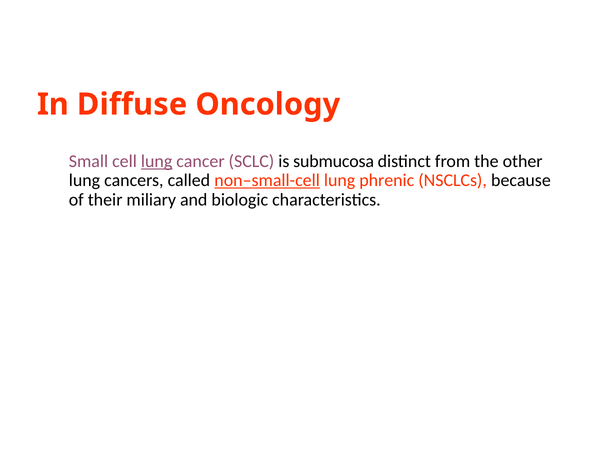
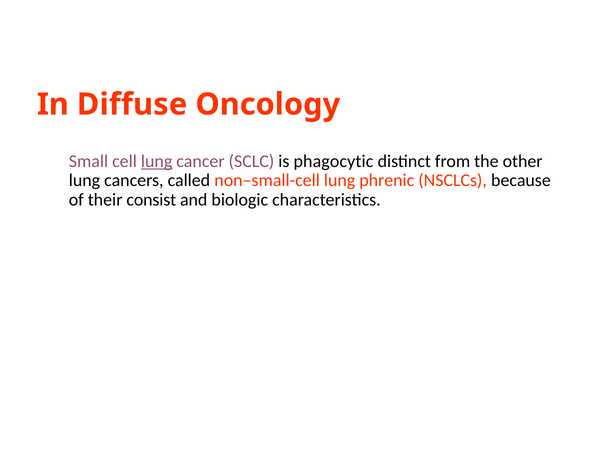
submucosa: submucosa -> phagocytic
non–small-cell underline: present -> none
miliary: miliary -> consist
